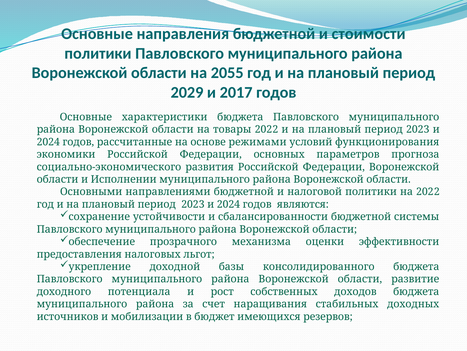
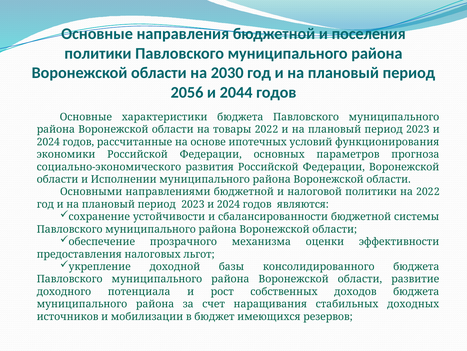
стоимости: стоимости -> поселения
2055: 2055 -> 2030
2029: 2029 -> 2056
2017: 2017 -> 2044
режимами: режимами -> ипотечных
